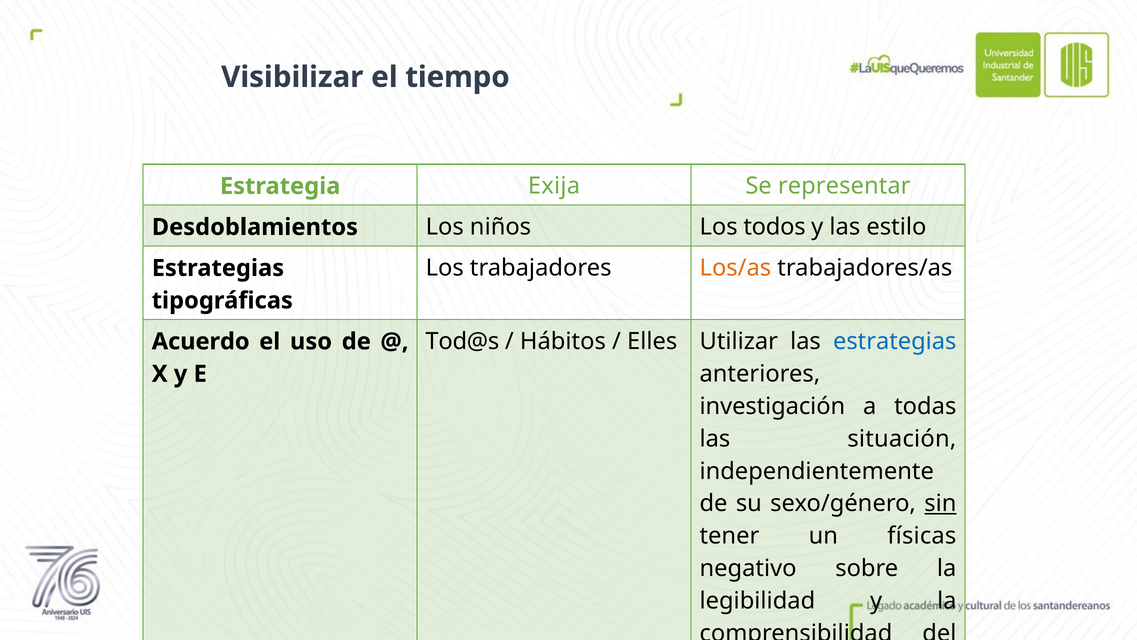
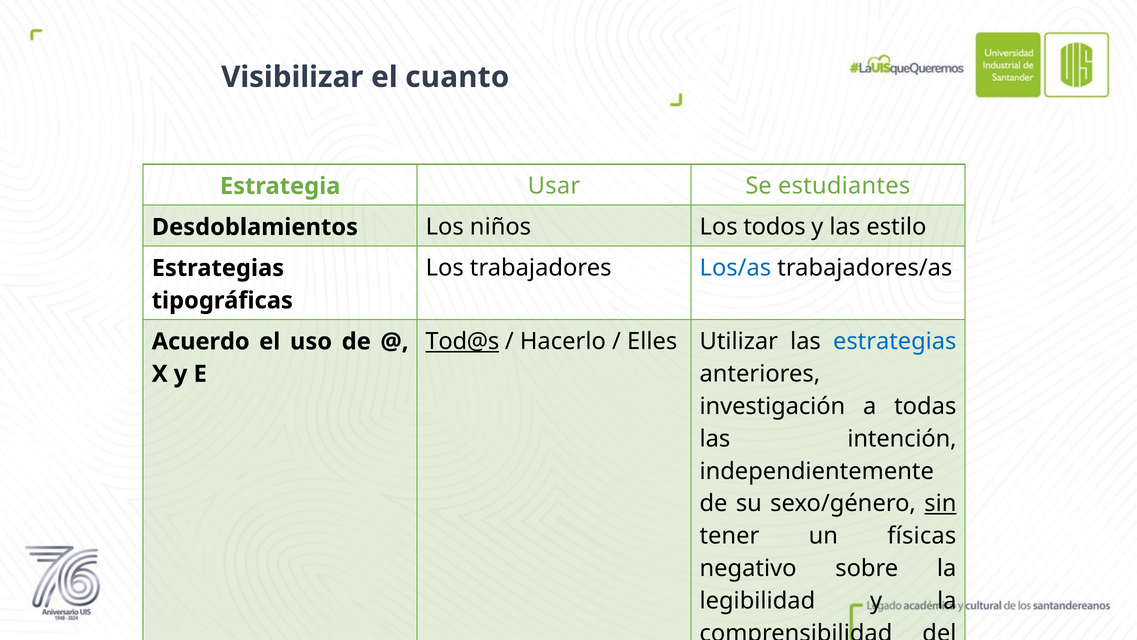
tiempo: tiempo -> cuanto
Exija: Exija -> Usar
representar: representar -> estudiantes
Los/as colour: orange -> blue
Tod@s underline: none -> present
Hábitos: Hábitos -> Hacerlo
situación: situación -> intención
